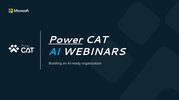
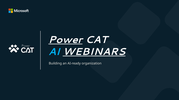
WEBINARS underline: none -> present
